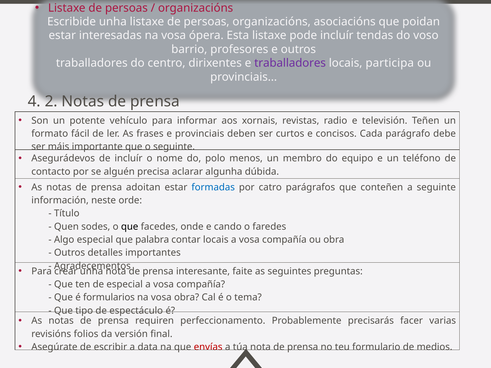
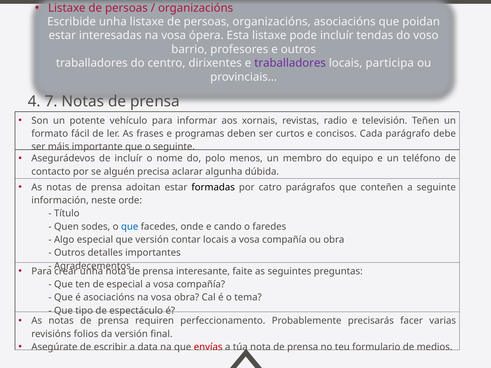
2: 2 -> 7
e provinciais: provinciais -> programas
formadas colour: blue -> black
que at (130, 227) colour: black -> blue
que palabra: palabra -> versión
é formularios: formularios -> asociacións
